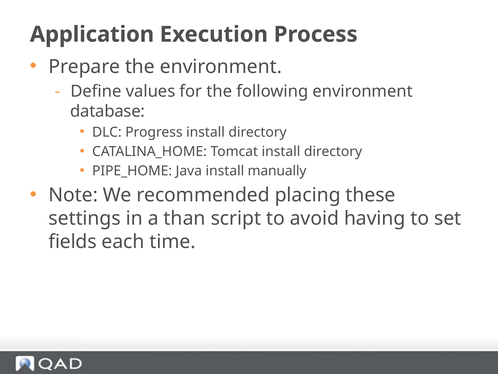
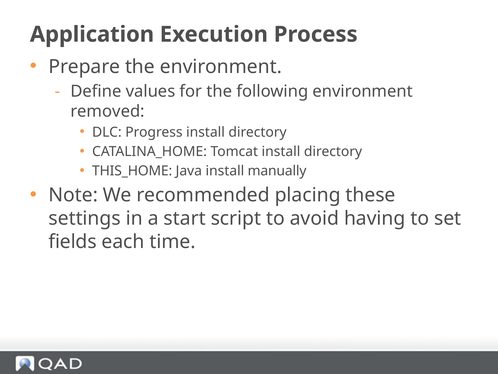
database: database -> removed
PIPE_HOME: PIPE_HOME -> THIS_HOME
than: than -> start
